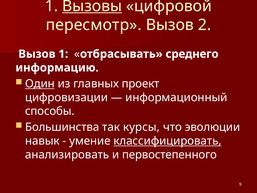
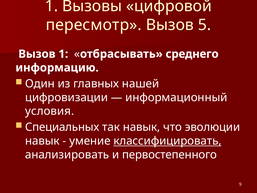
Вызовы underline: present -> none
2: 2 -> 5
Один underline: present -> none
проект: проект -> нашей
способы: способы -> условия
Большинства: Большинства -> Специальных
так курсы: курсы -> навык
